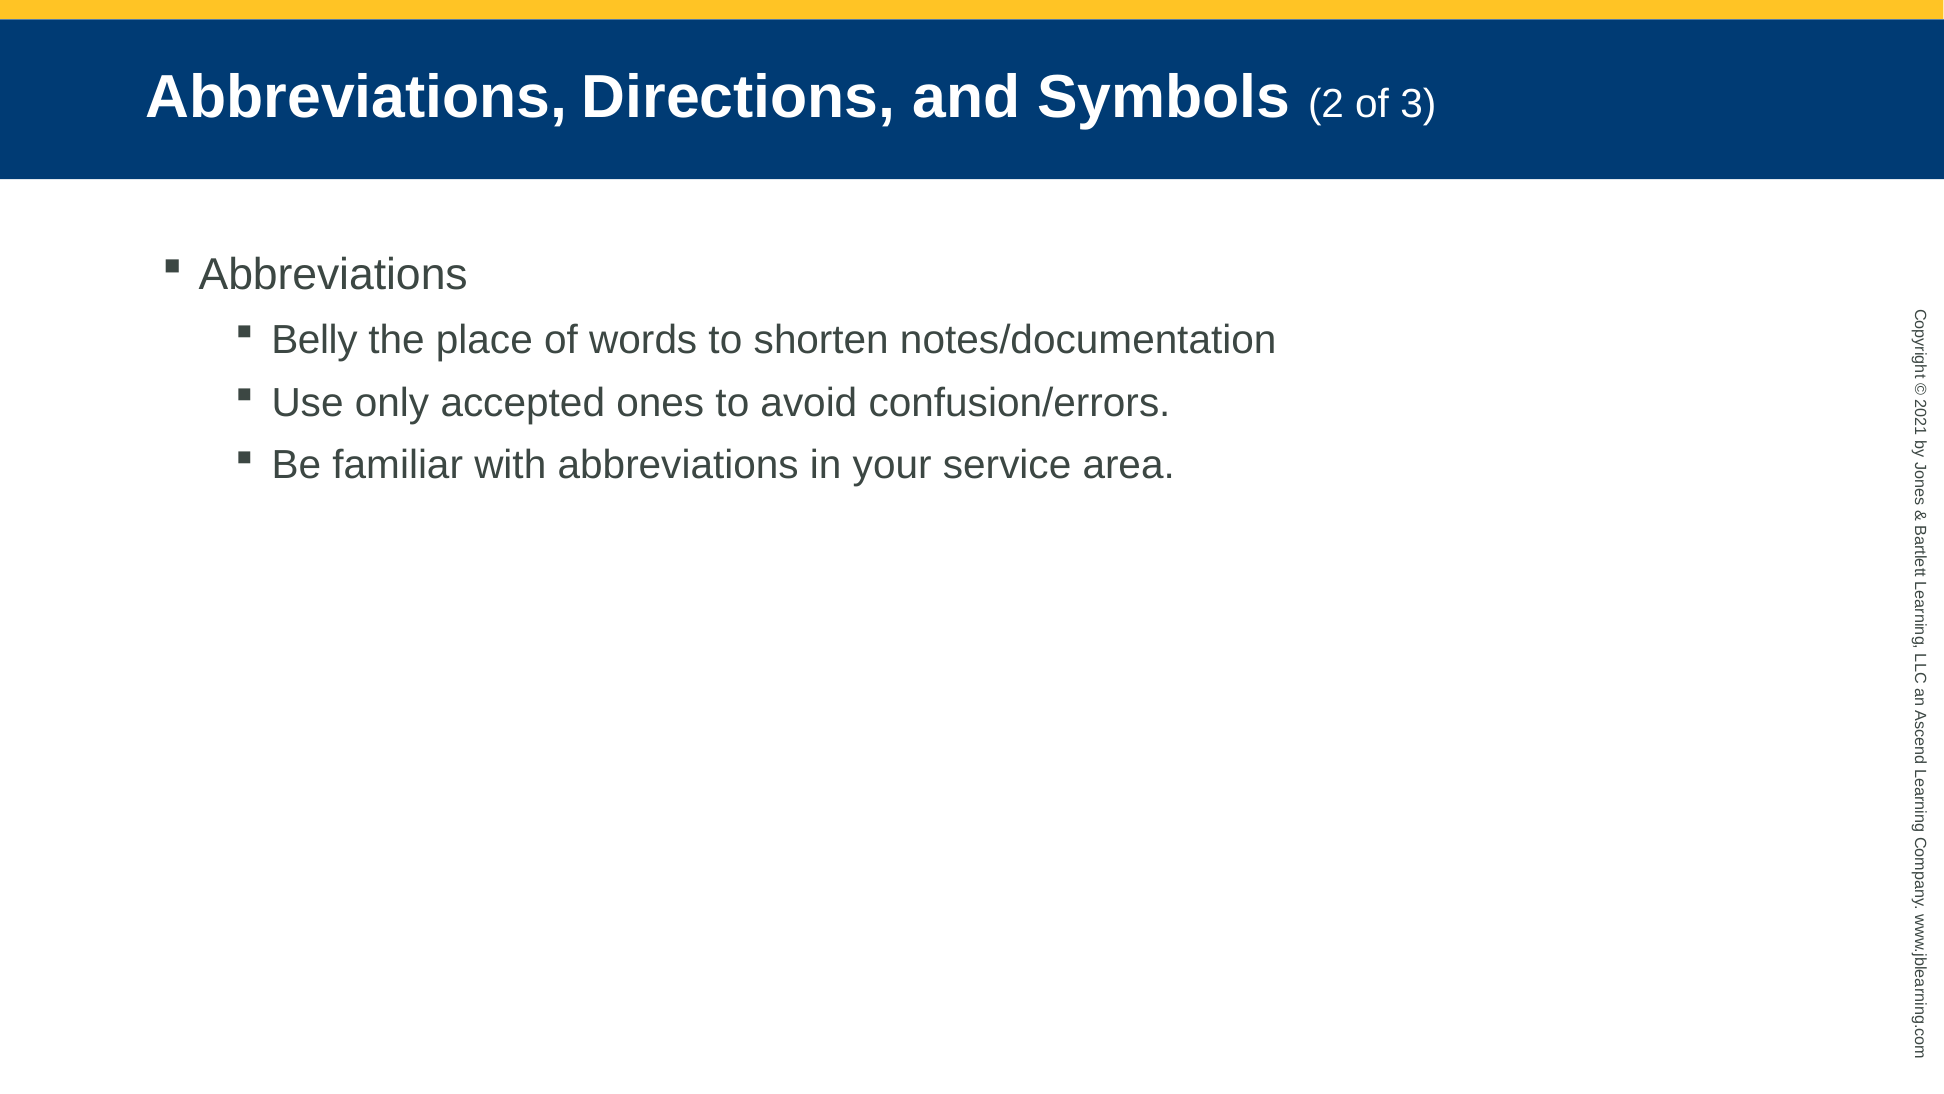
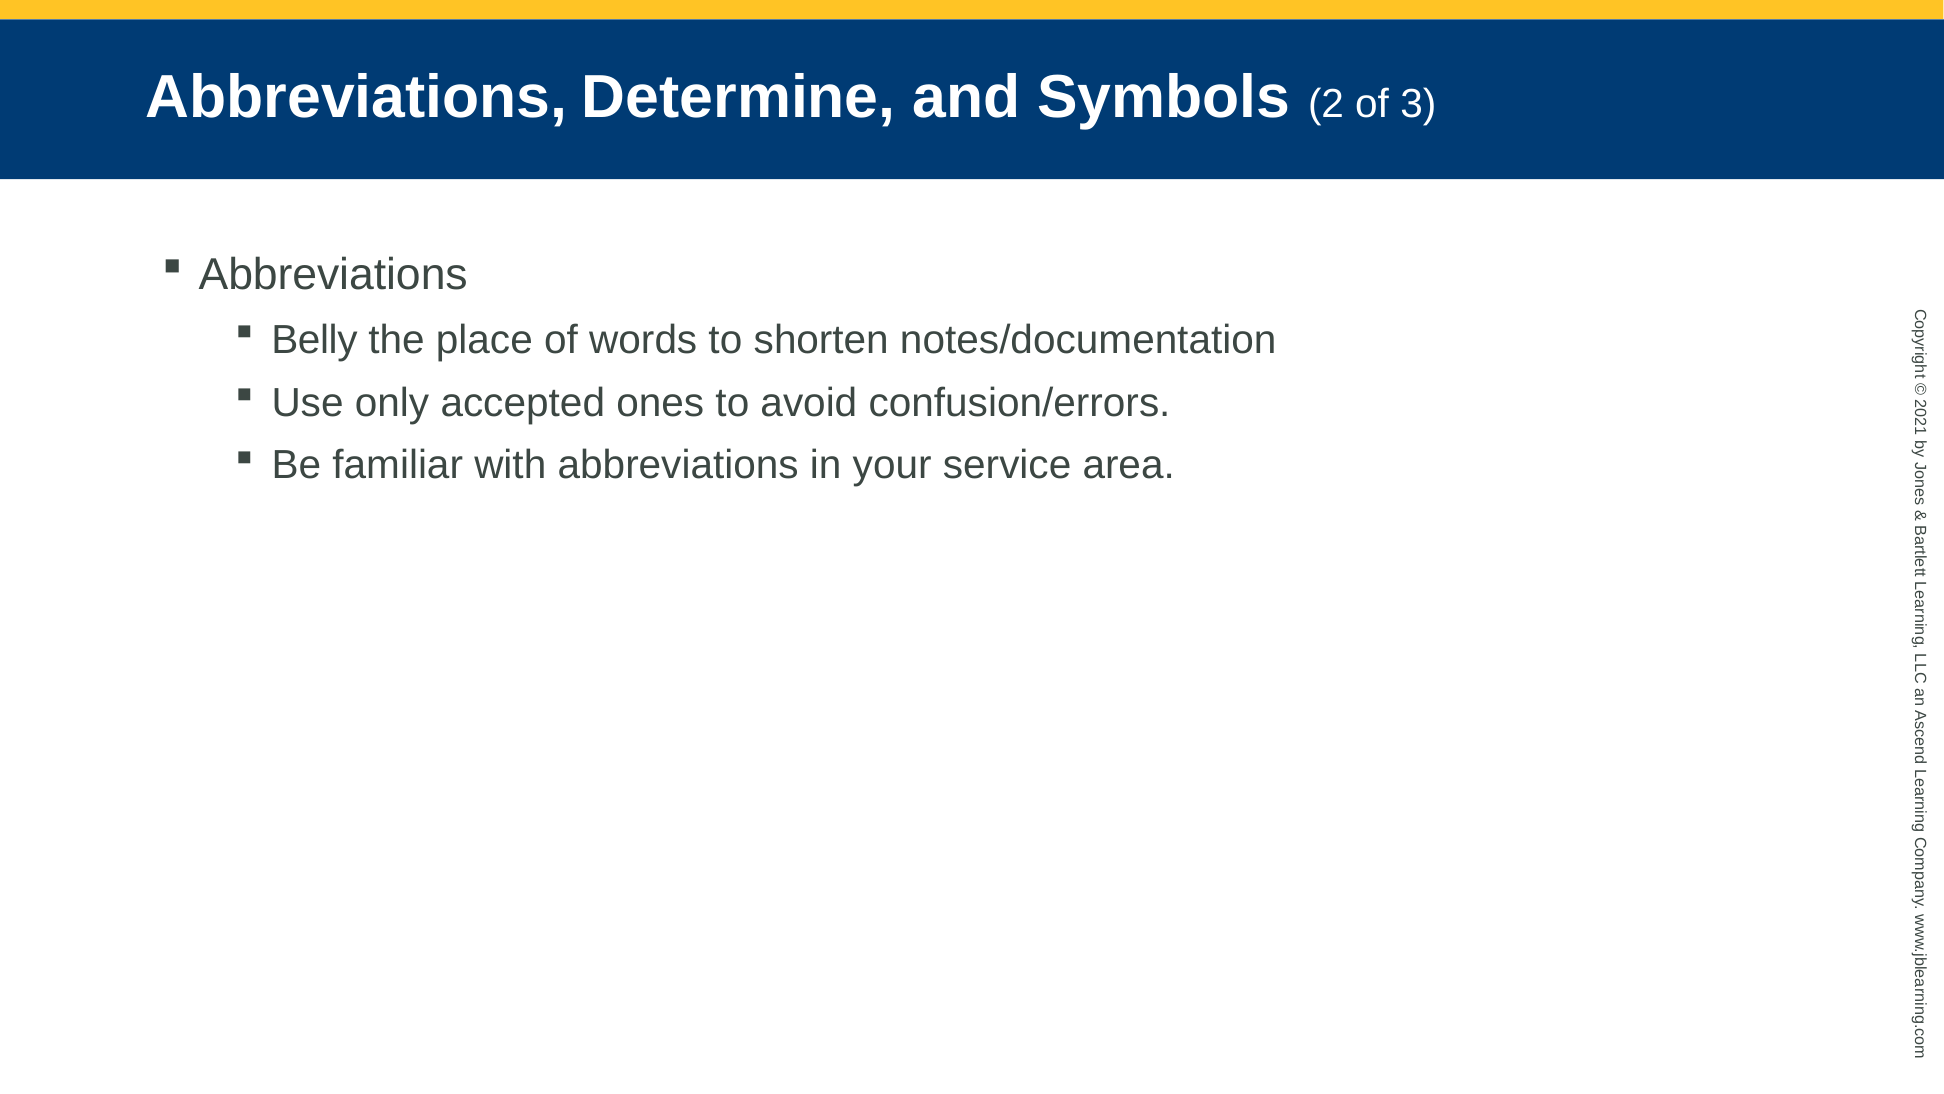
Directions: Directions -> Determine
